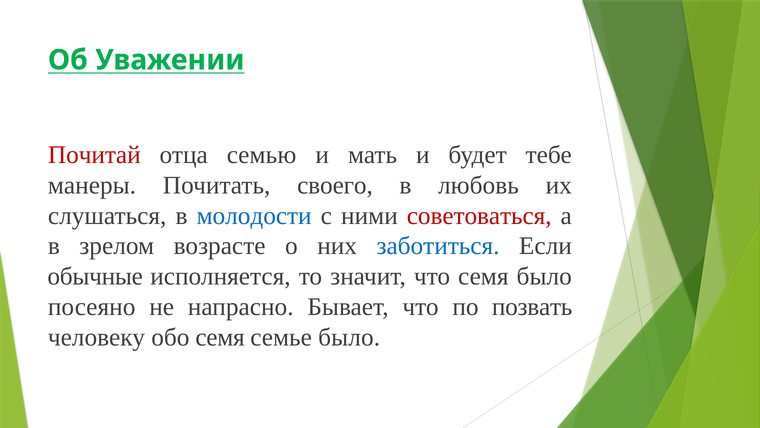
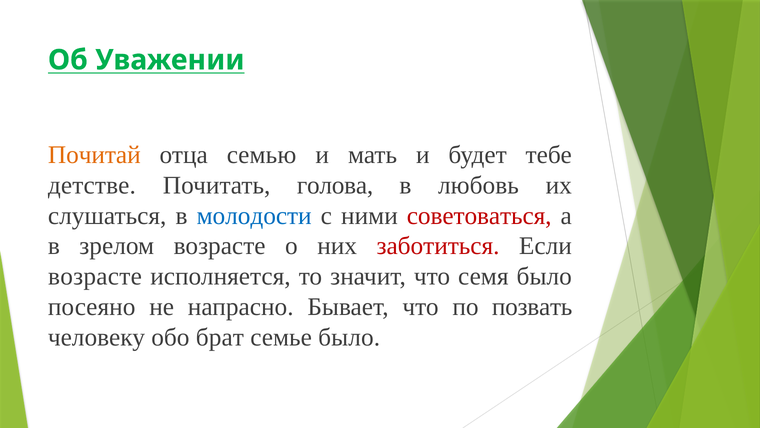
Почитай colour: red -> orange
манеры: манеры -> детстве
своего: своего -> голова
заботиться colour: blue -> red
обычные at (95, 276): обычные -> возрасте
обо семя: семя -> брат
